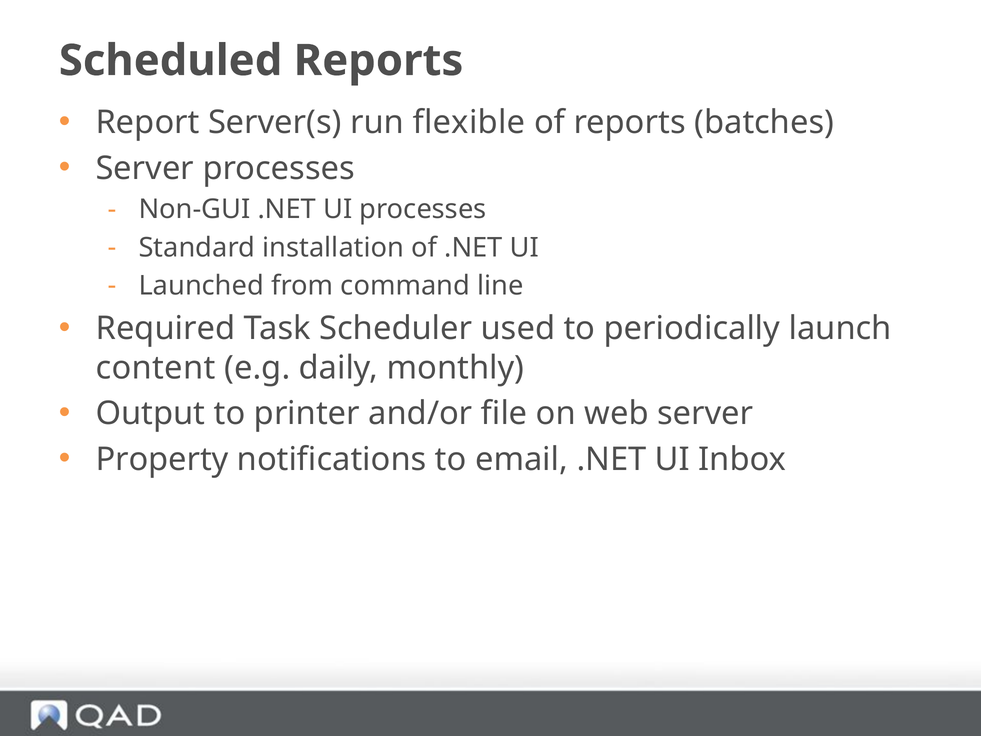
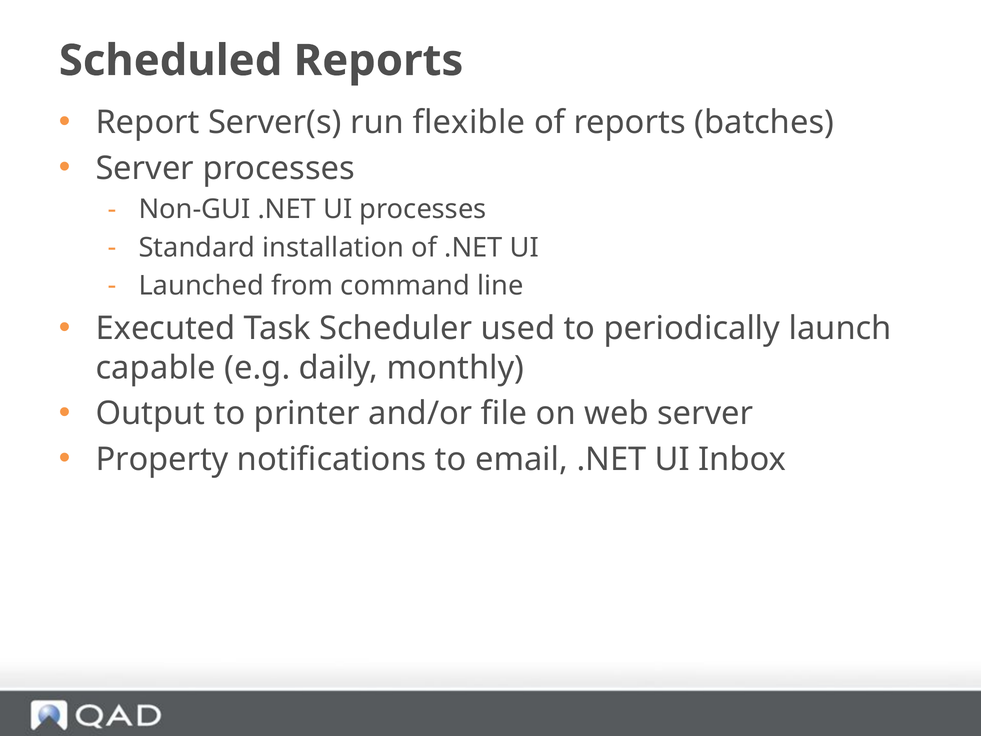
Required: Required -> Executed
content: content -> capable
